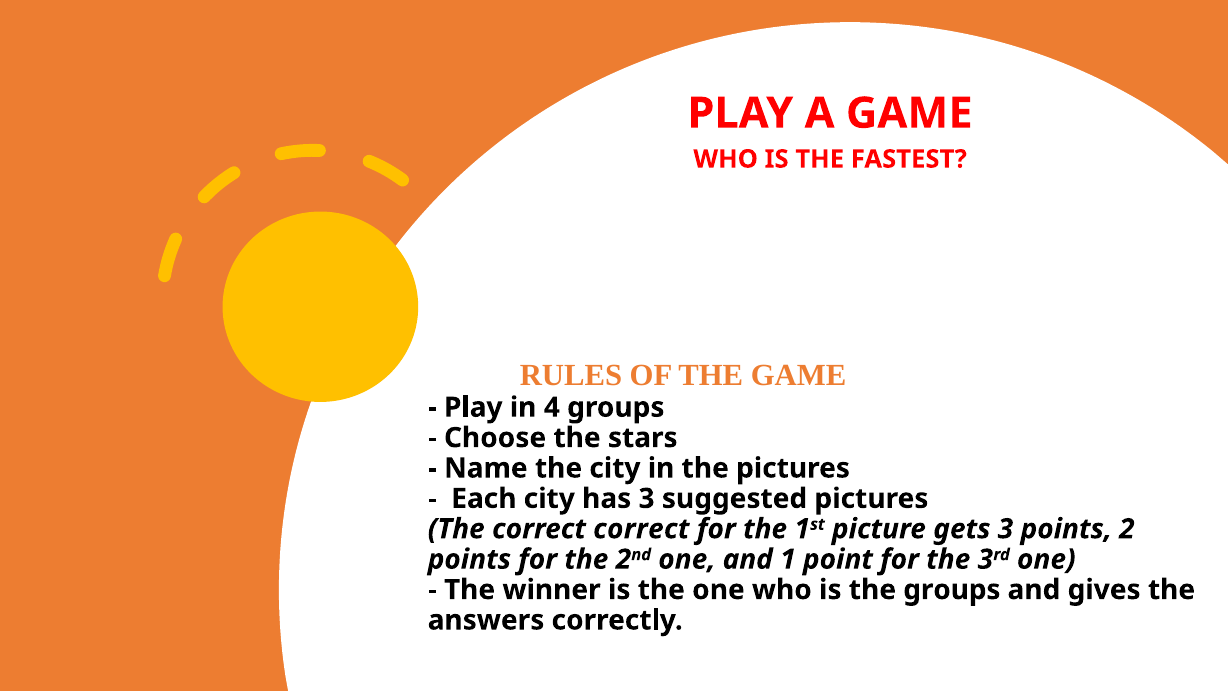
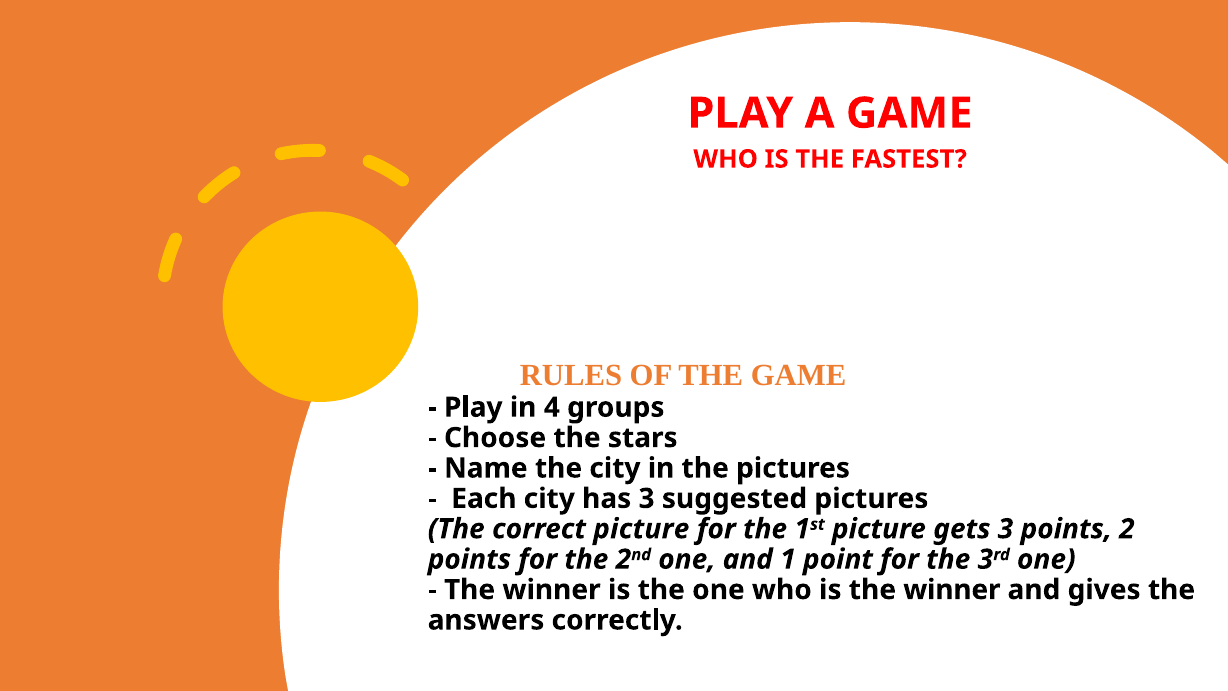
correct correct: correct -> picture
is the groups: groups -> winner
